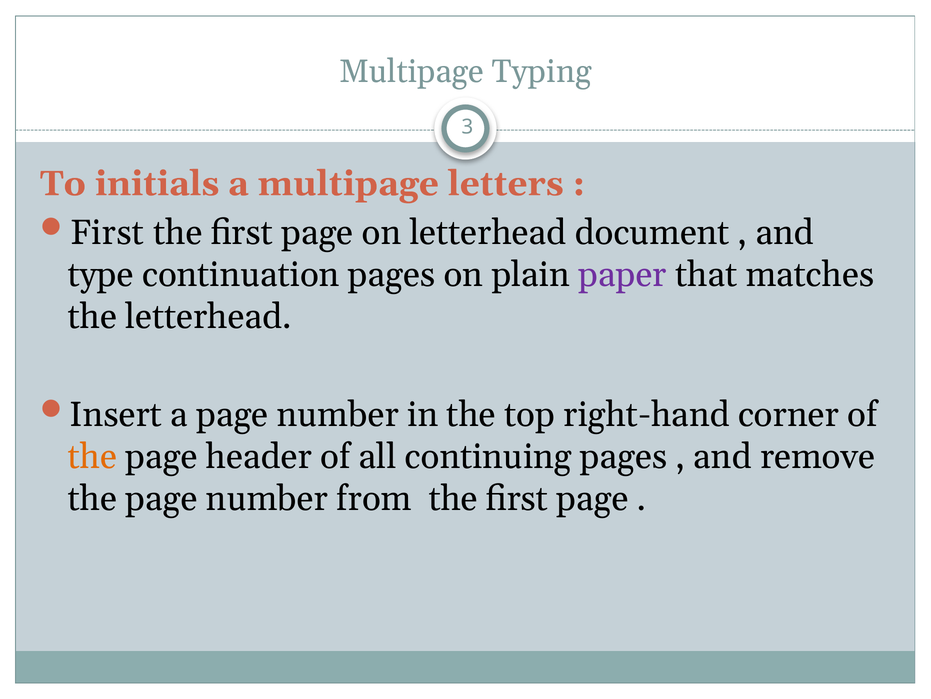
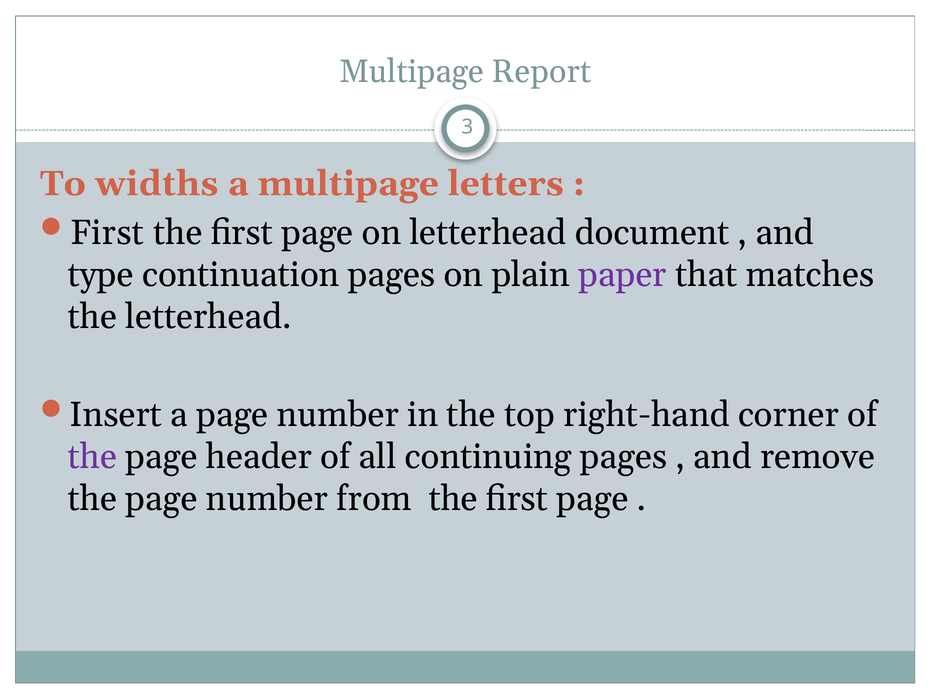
Typing: Typing -> Report
initials: initials -> widths
the at (92, 456) colour: orange -> purple
